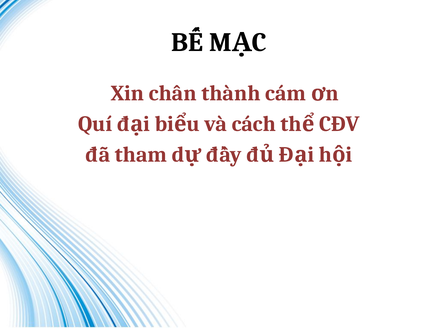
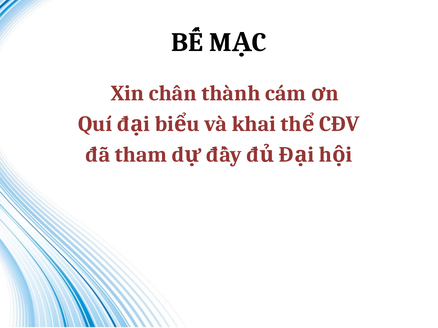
cách: cách -> khai
